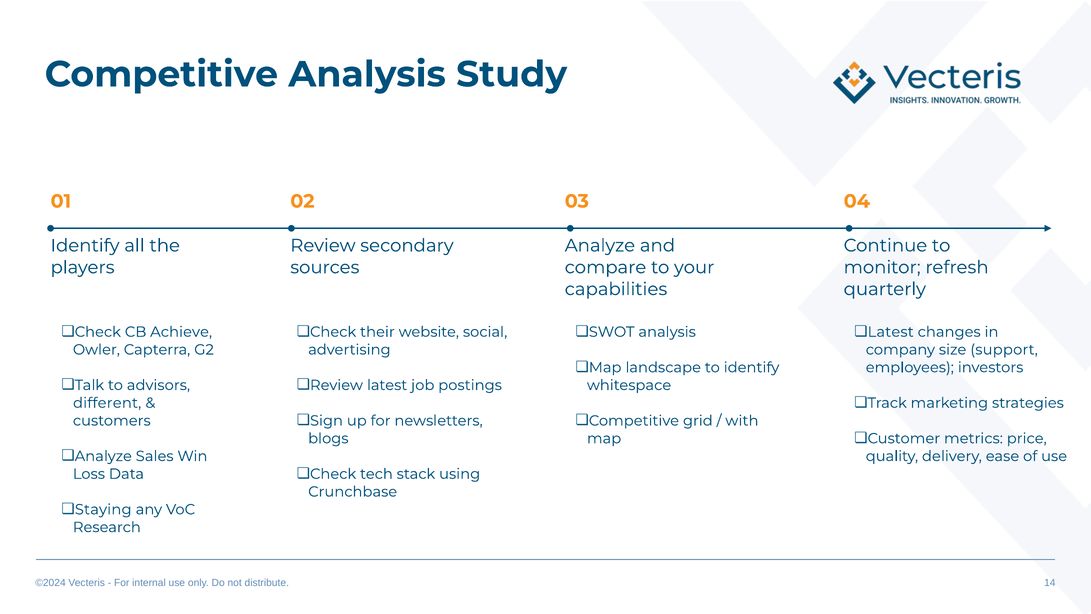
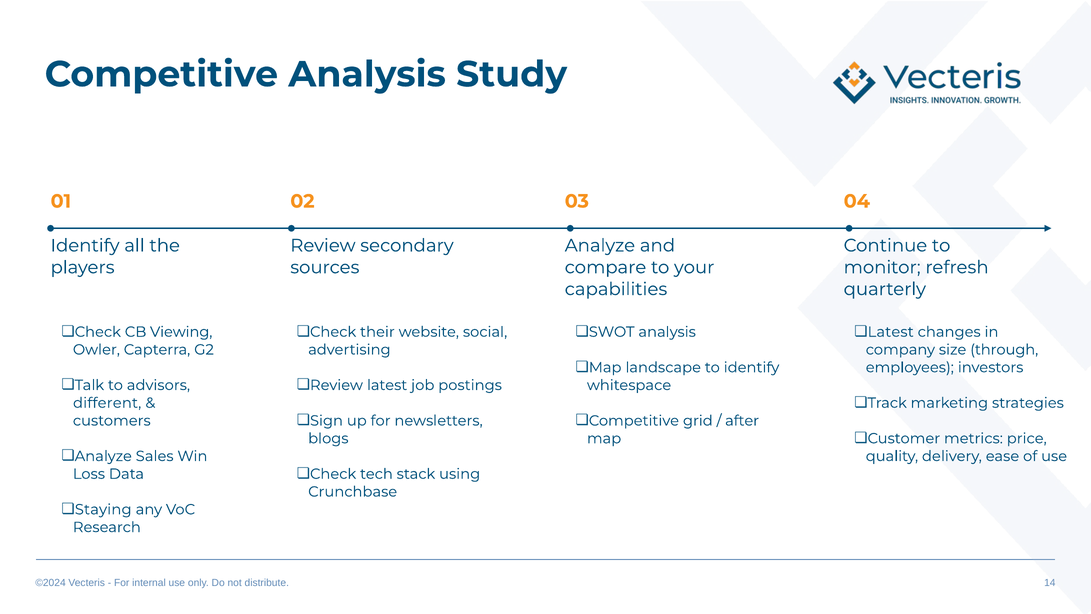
Achieve: Achieve -> Viewing
support: support -> through
with: with -> after
